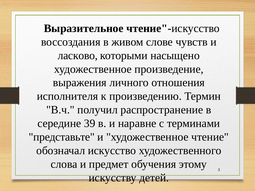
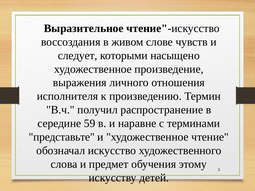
ласково: ласково -> следует
39: 39 -> 59
